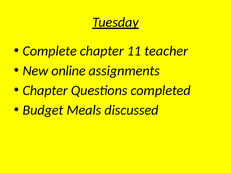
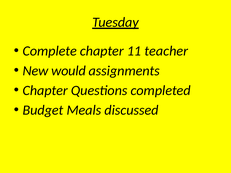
online: online -> would
